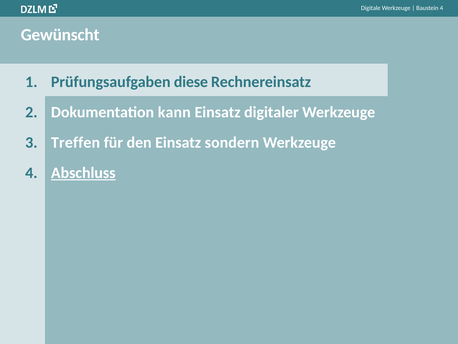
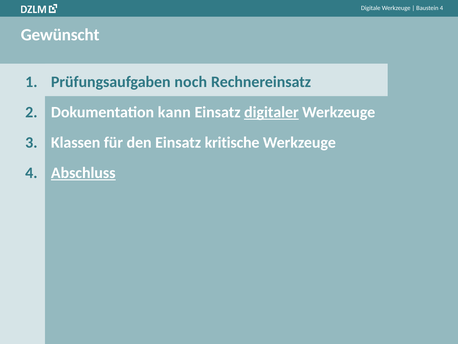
diese: diese -> noch
digitaler underline: none -> present
Treffen: Treffen -> Klassen
sondern: sondern -> kritische
